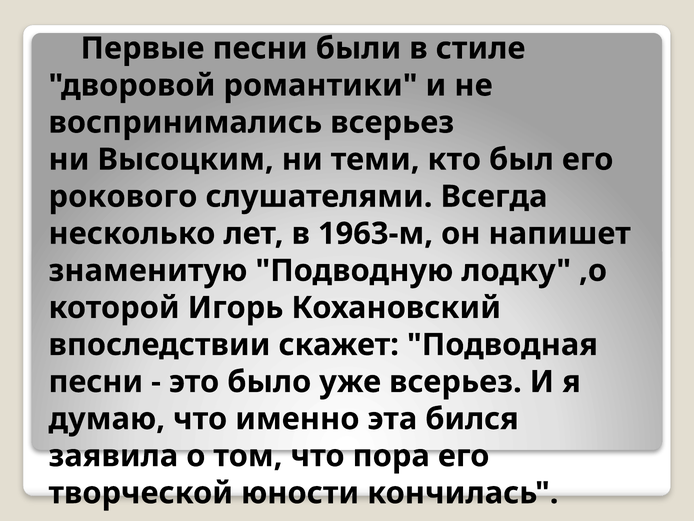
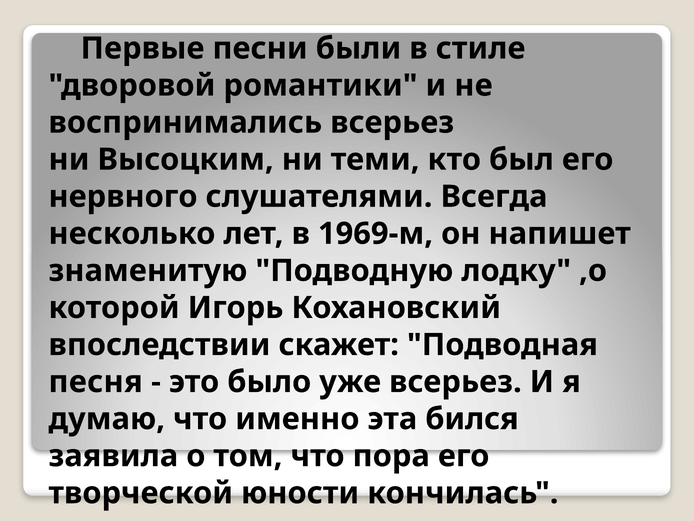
рокового: рокового -> нервного
1963-м: 1963-м -> 1969-м
песни at (96, 382): песни -> песня
